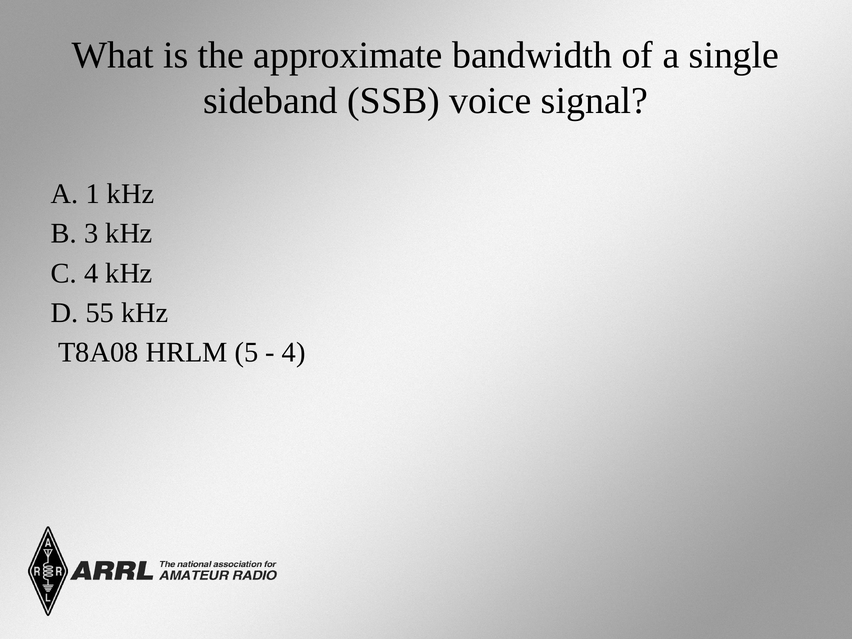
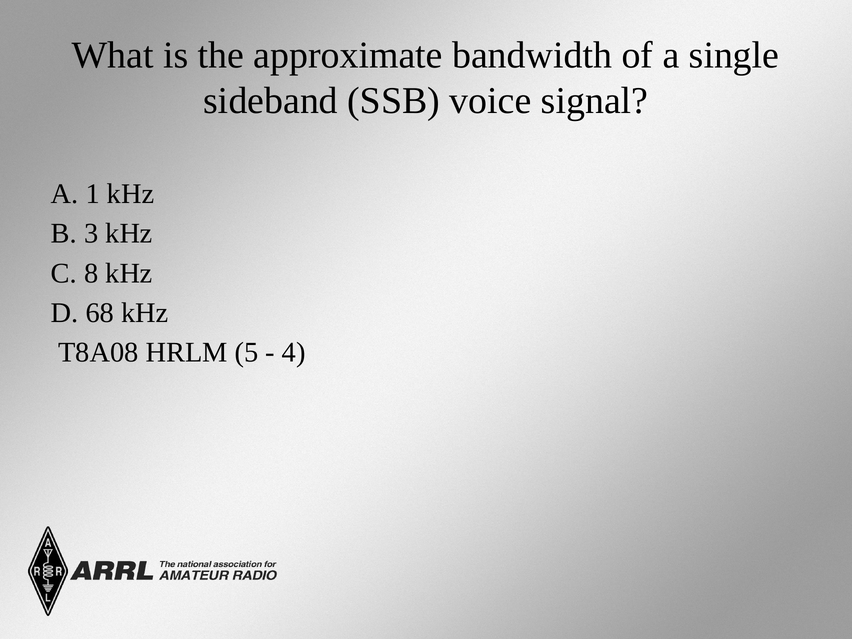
C 4: 4 -> 8
55: 55 -> 68
